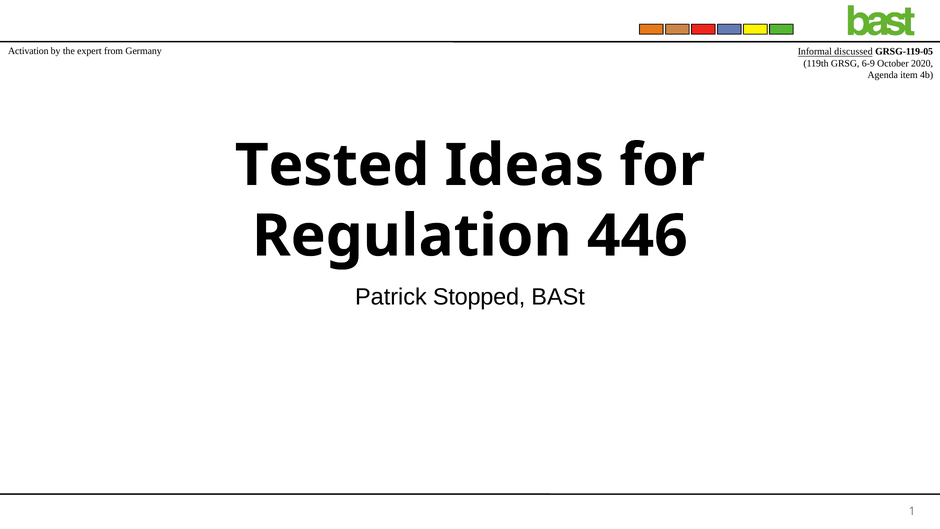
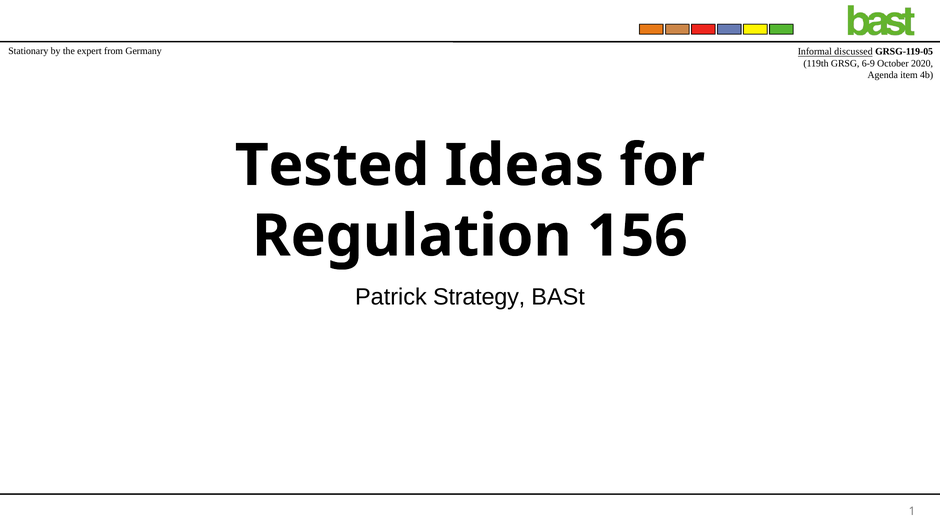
Activation: Activation -> Stationary
446: 446 -> 156
Stopped: Stopped -> Strategy
